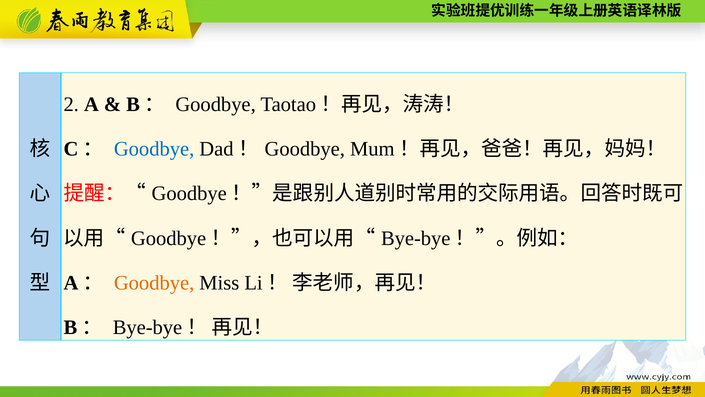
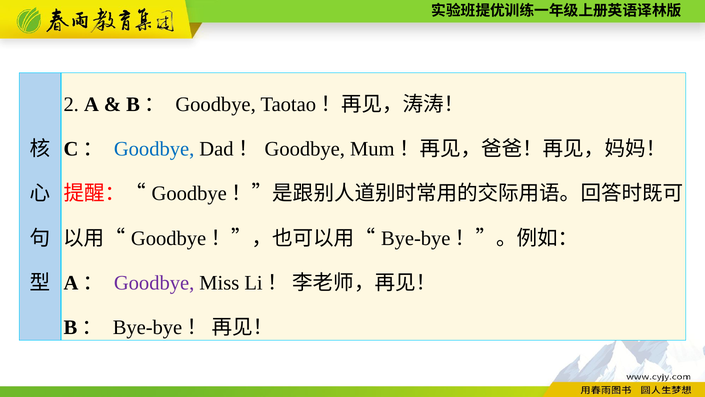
Goodbye at (154, 283) colour: orange -> purple
